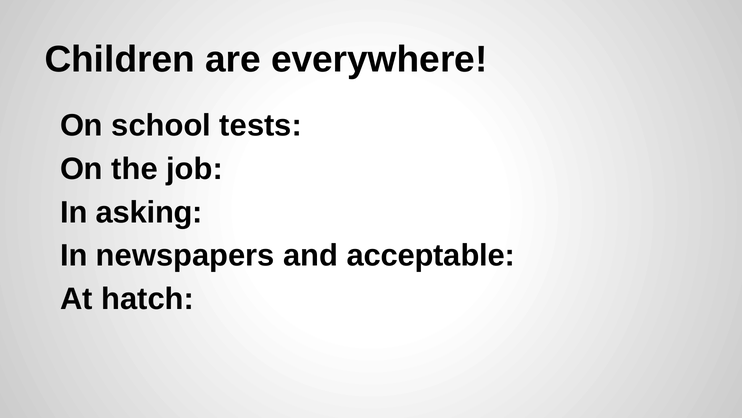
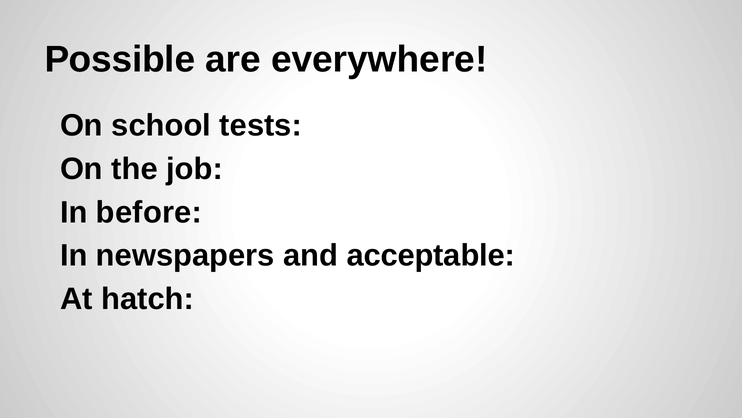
Children: Children -> Possible
asking: asking -> before
